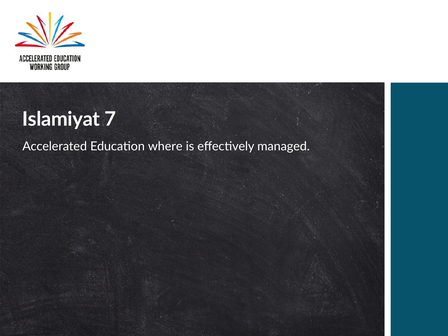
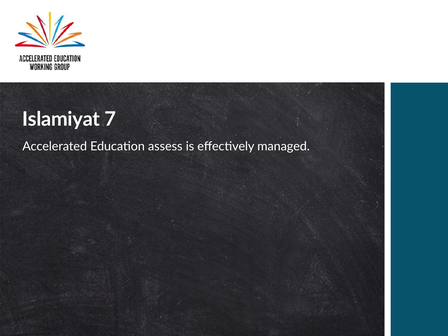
where: where -> assess
